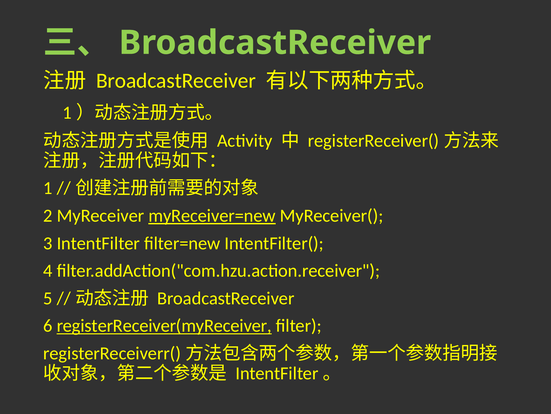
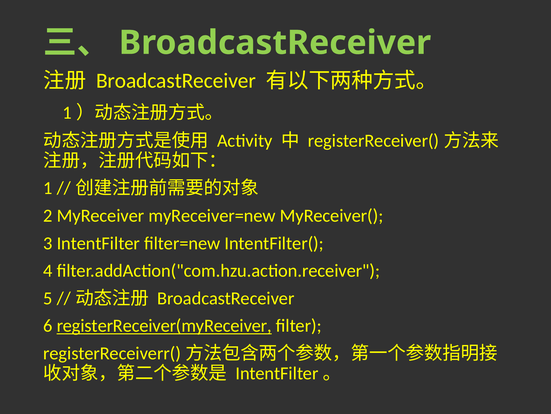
myReceiver=new underline: present -> none
